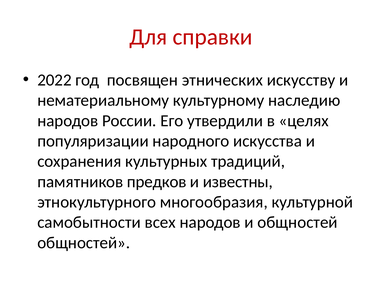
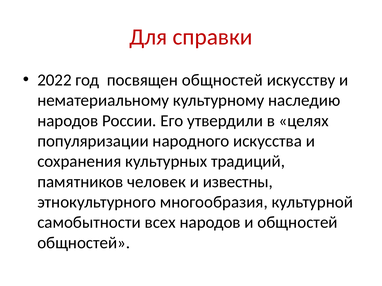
посвящен этнических: этнических -> общностей
предков: предков -> человек
